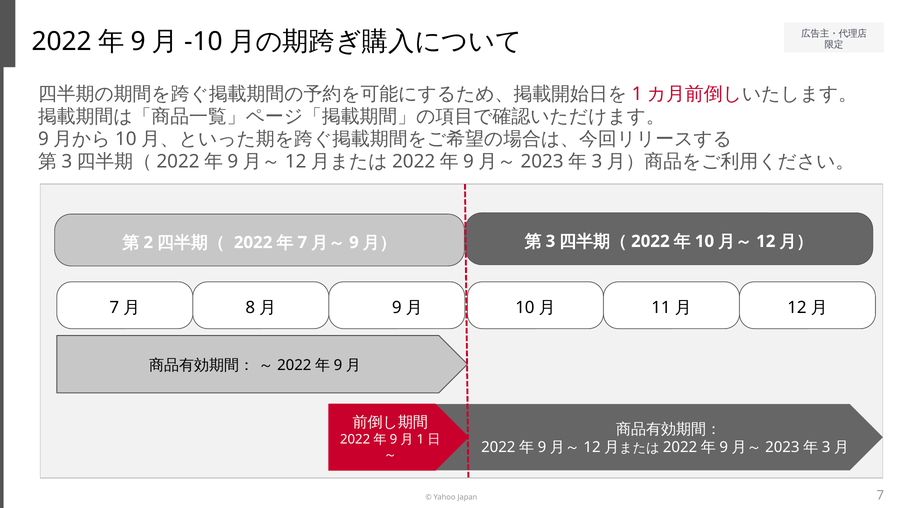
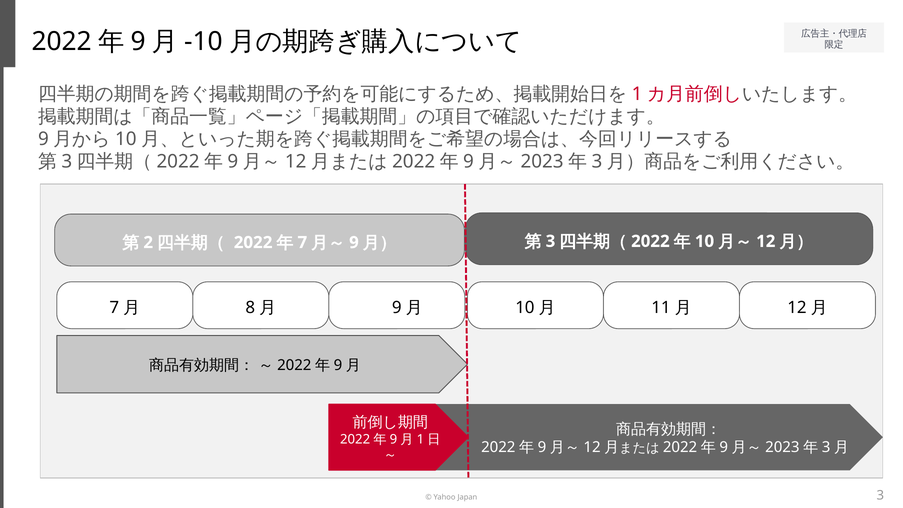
7 at (880, 495): 7 -> 3
